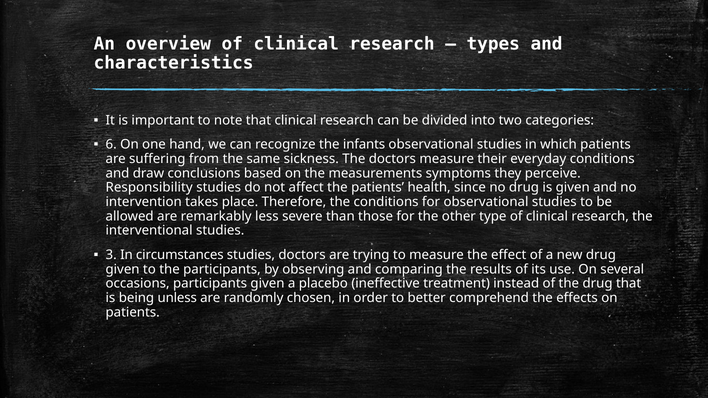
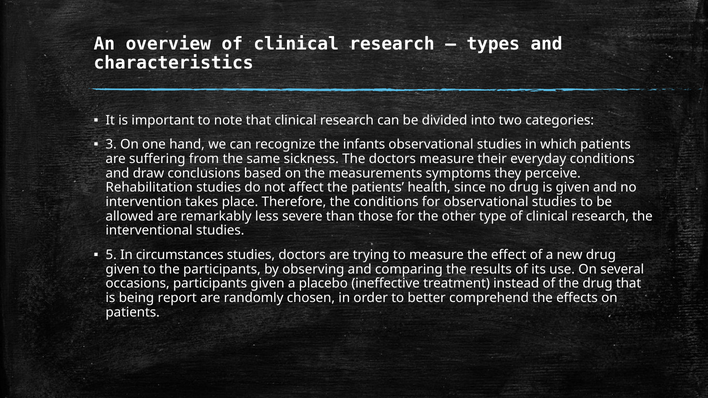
6: 6 -> 3
Responsibility: Responsibility -> Rehabilitation
3: 3 -> 5
unless: unless -> report
